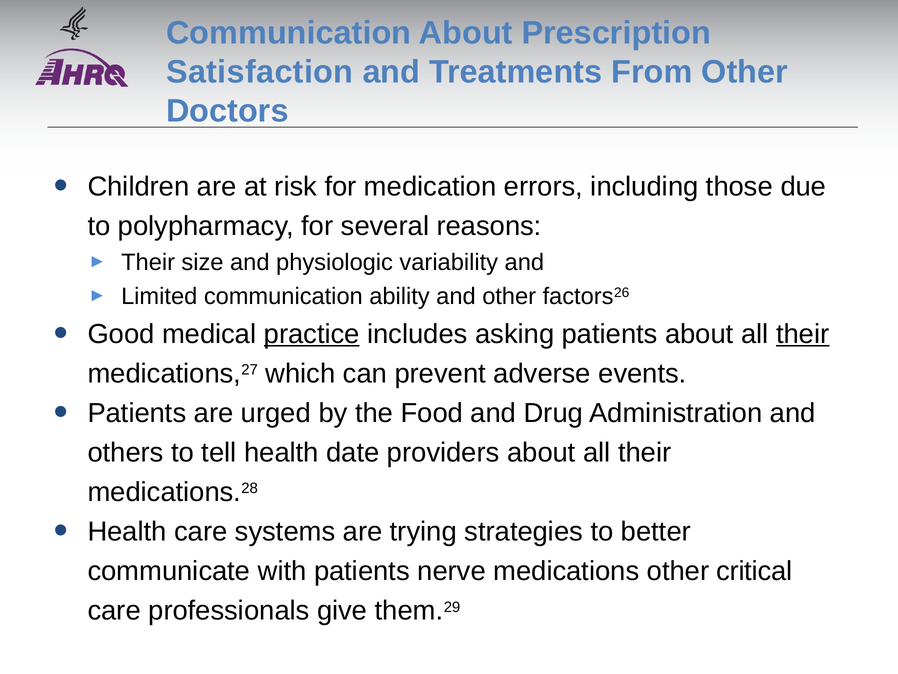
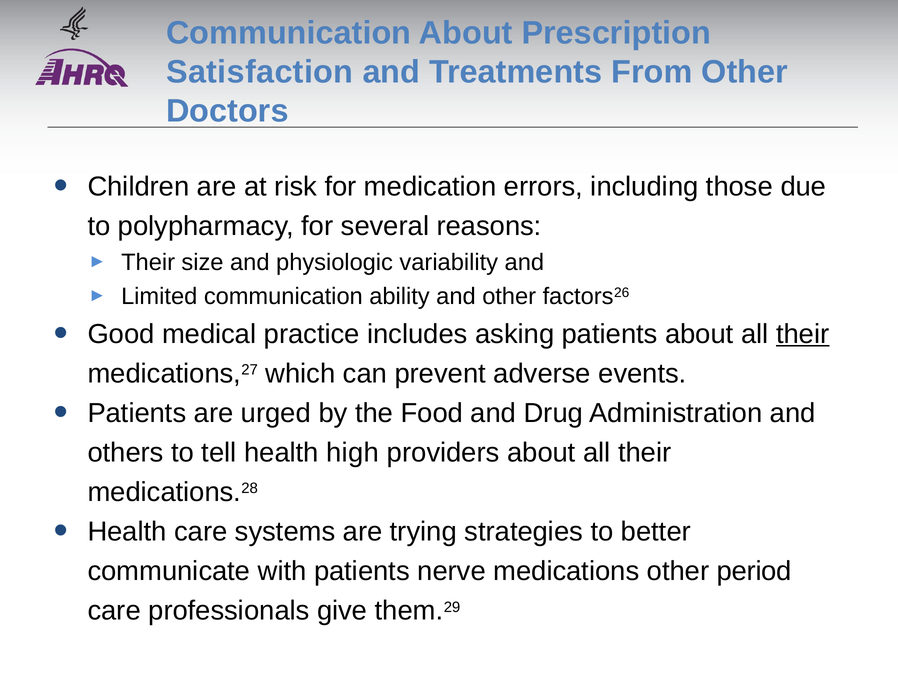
practice underline: present -> none
date: date -> high
critical: critical -> period
